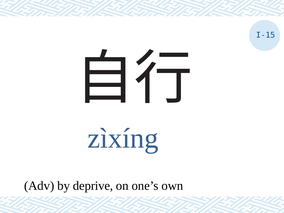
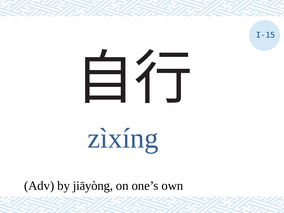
deprive: deprive -> jiāyòng
